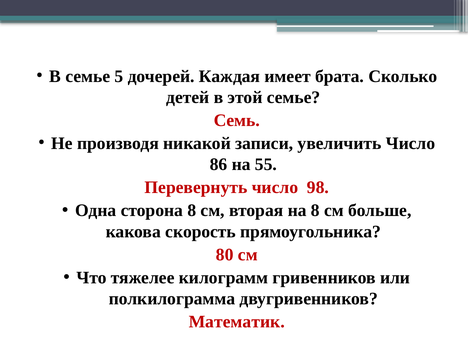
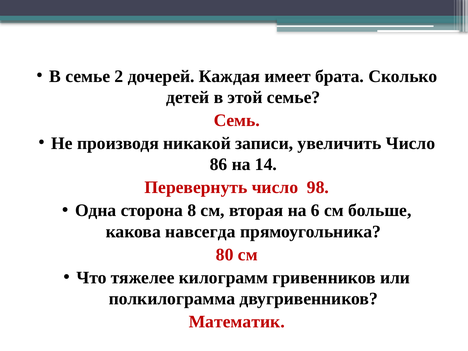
5: 5 -> 2
55: 55 -> 14
на 8: 8 -> 6
скорость: скорость -> навсегда
